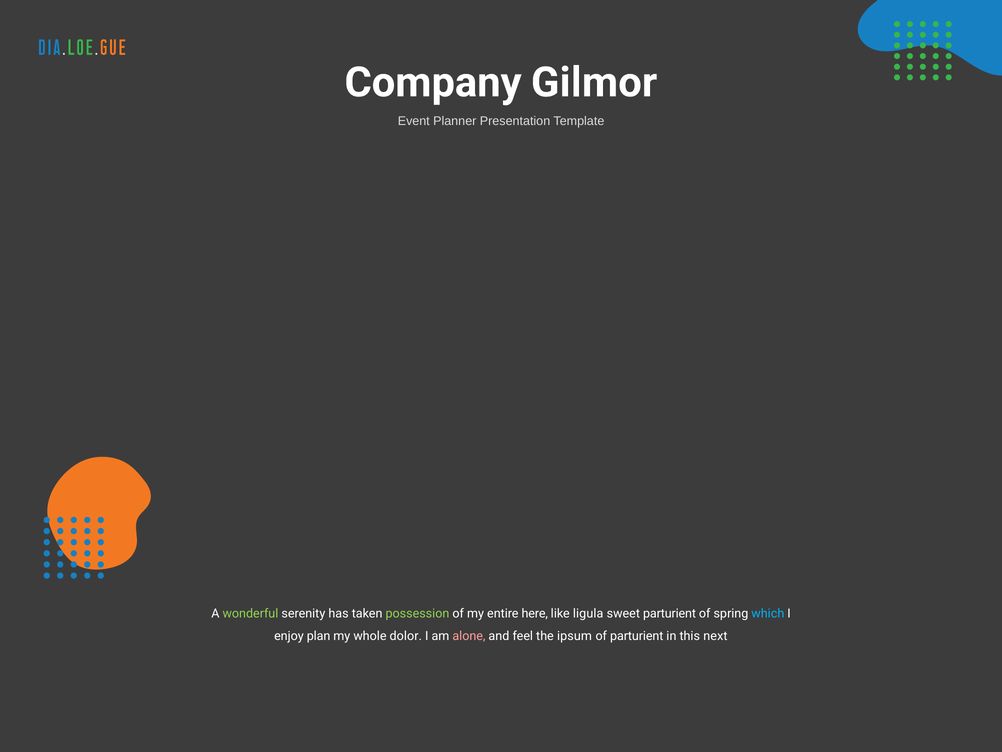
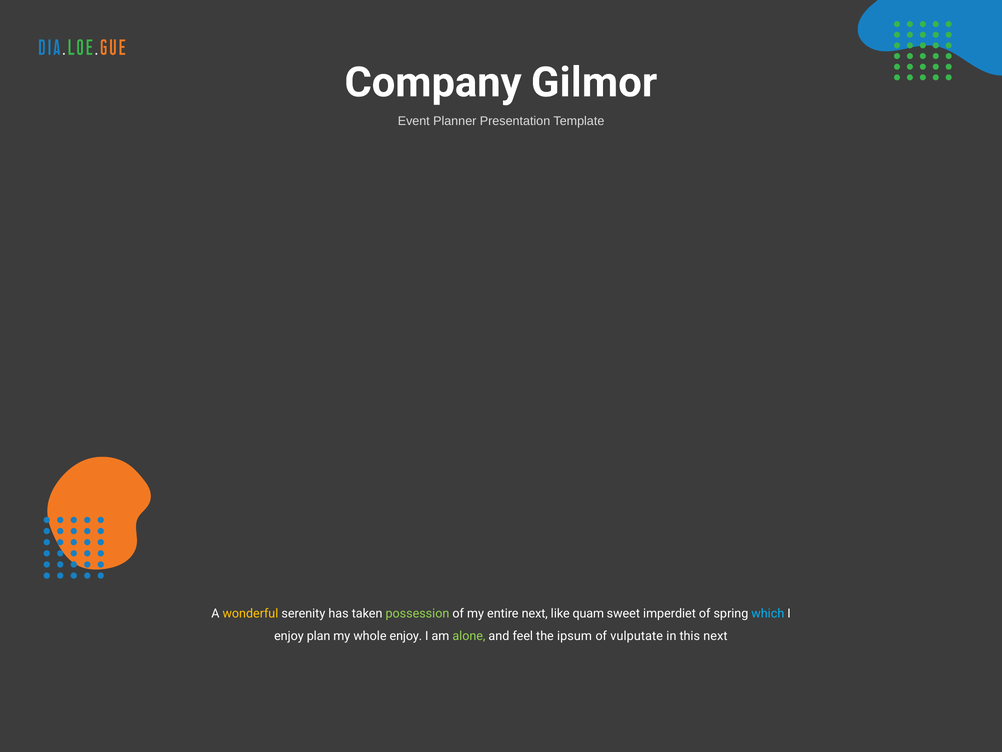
wonderful colour: light green -> yellow
entire here: here -> next
ligula: ligula -> quam
sweet parturient: parturient -> imperdiet
whole dolor: dolor -> enjoy
alone colour: pink -> light green
of parturient: parturient -> vulputate
